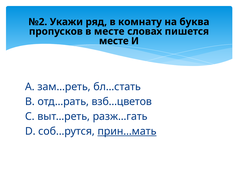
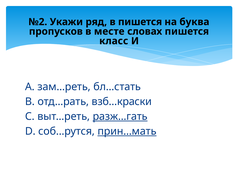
в комнату: комнату -> пишется
месте at (114, 41): месте -> класс
взб…цветов: взб…цветов -> взб…краски
разж…гать underline: none -> present
